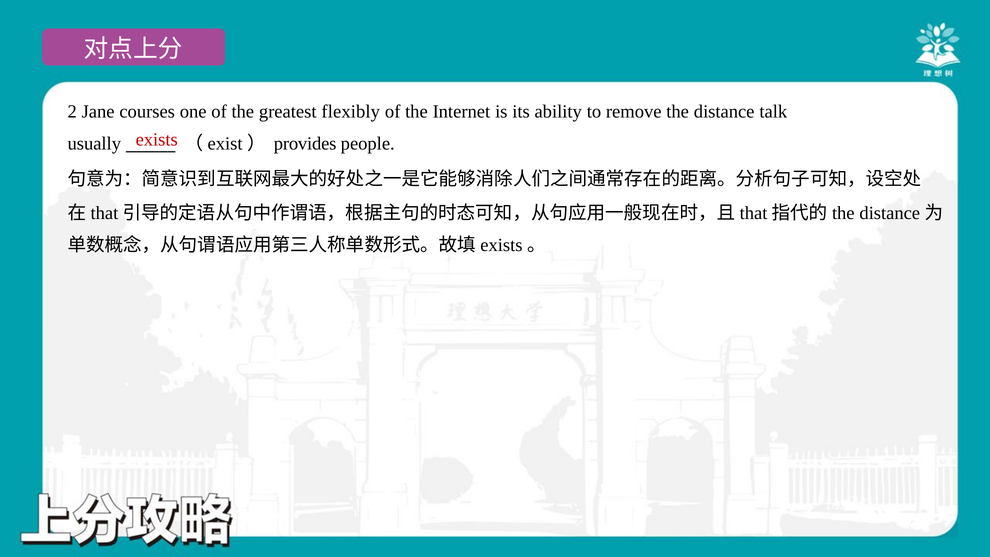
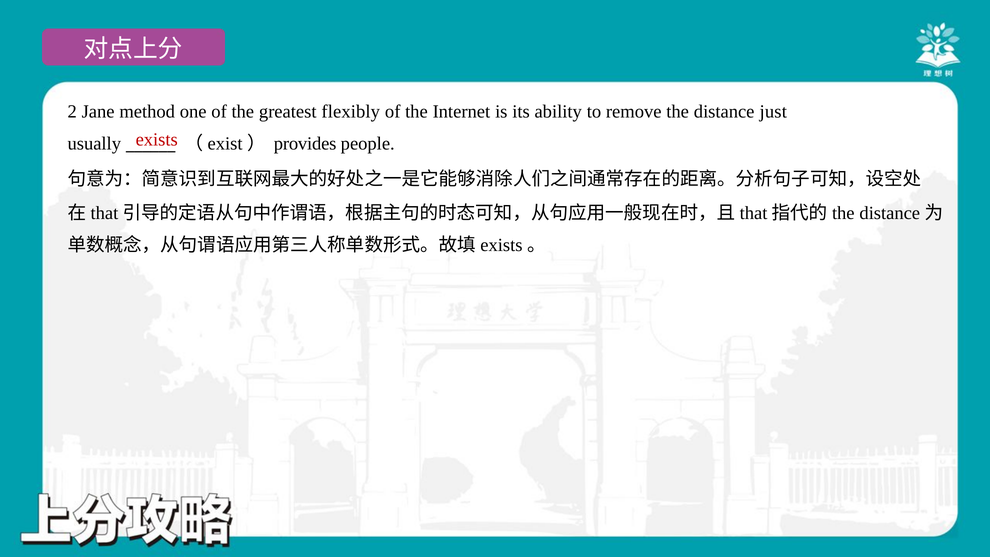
courses: courses -> method
talk: talk -> just
